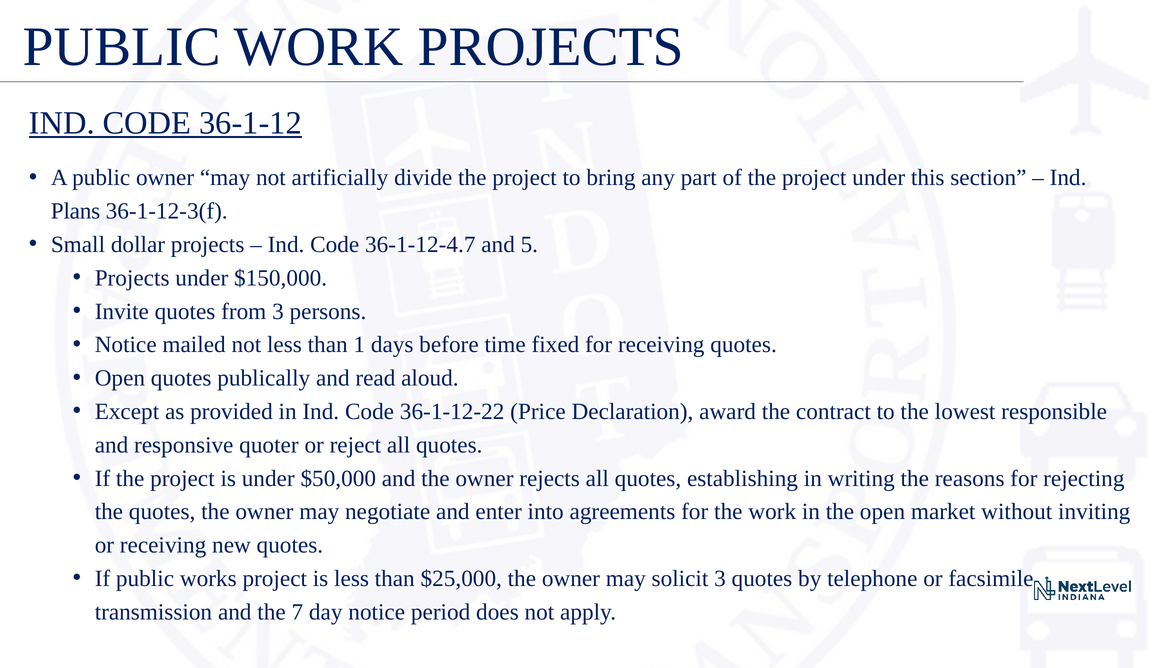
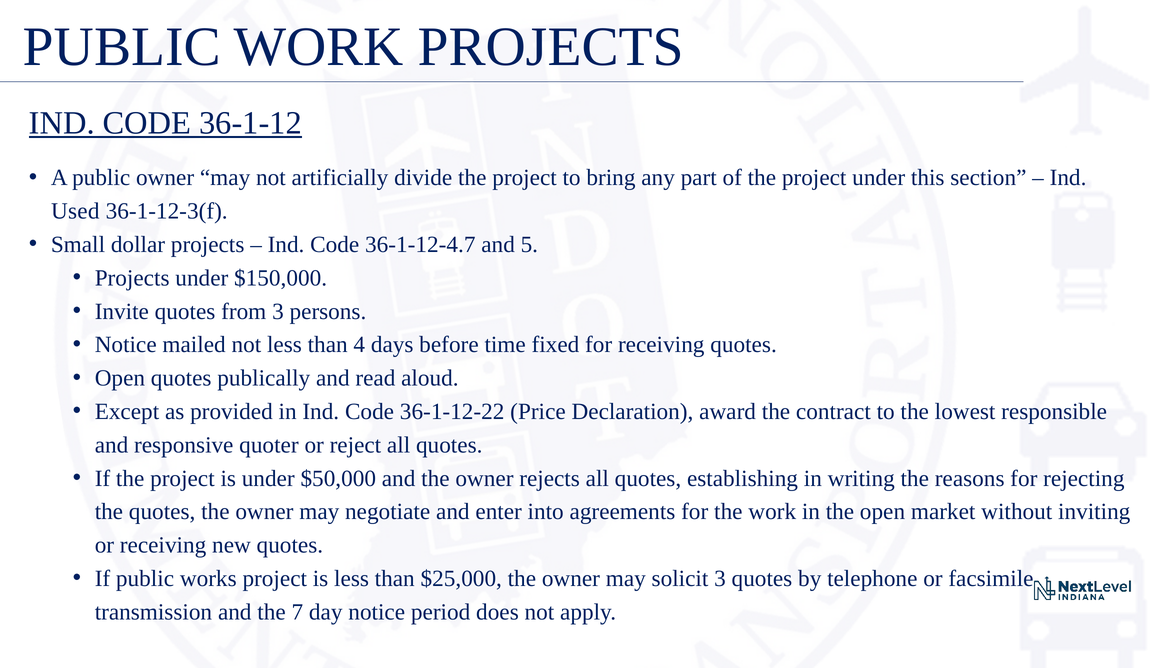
Plans: Plans -> Used
1: 1 -> 4
